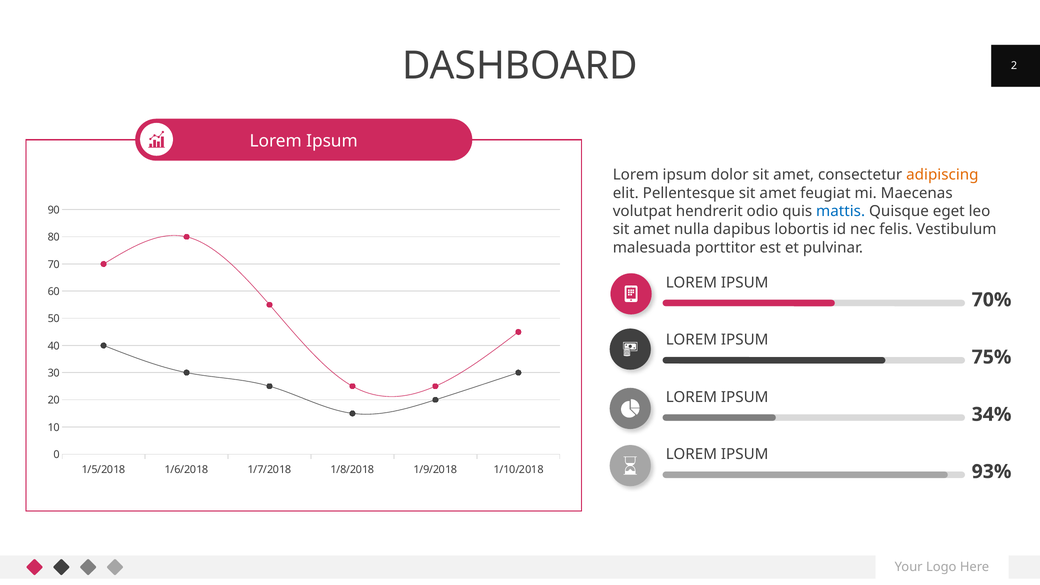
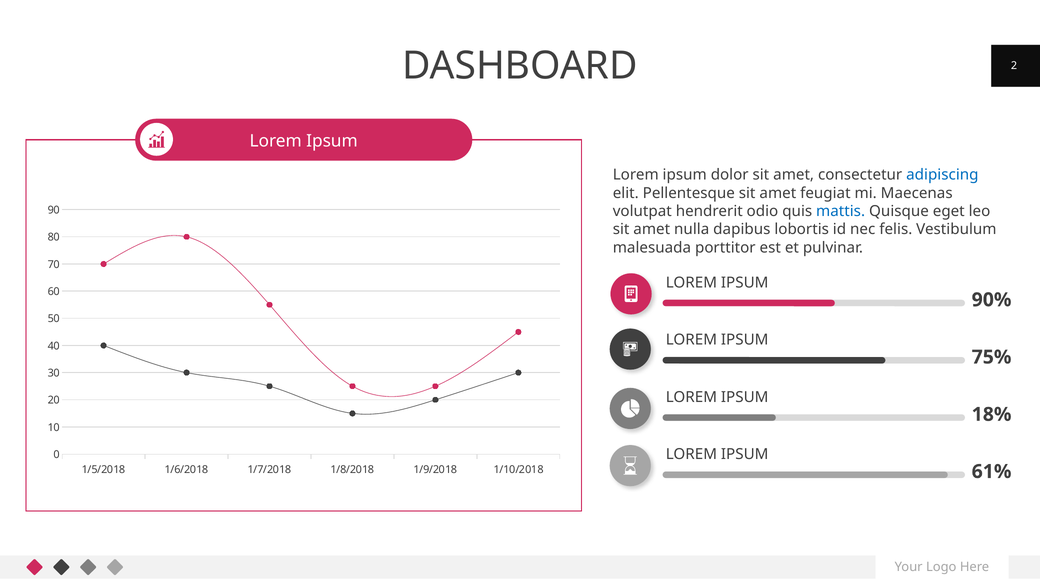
adipiscing colour: orange -> blue
70%: 70% -> 90%
34%: 34% -> 18%
93%: 93% -> 61%
